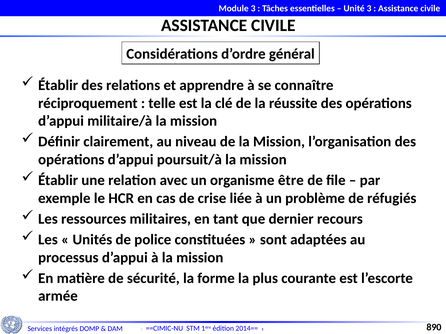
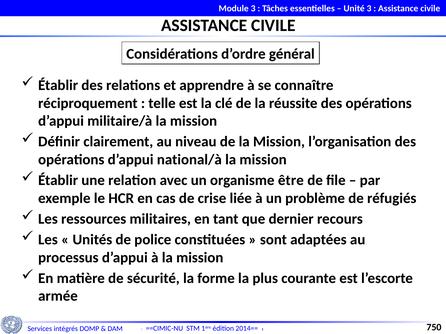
poursuit/à: poursuit/à -> national/à
890: 890 -> 750
